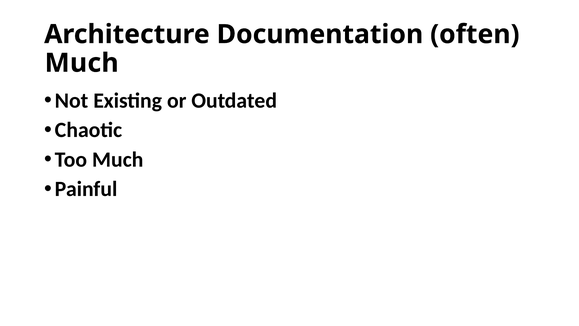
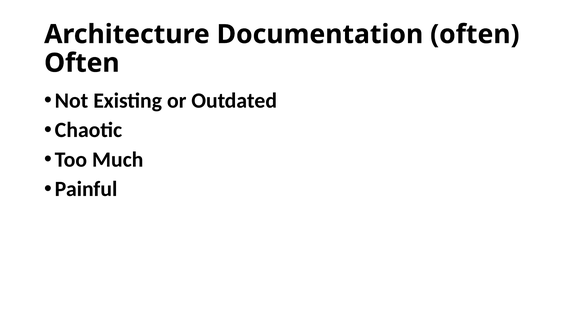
Much at (82, 63): Much -> Often
